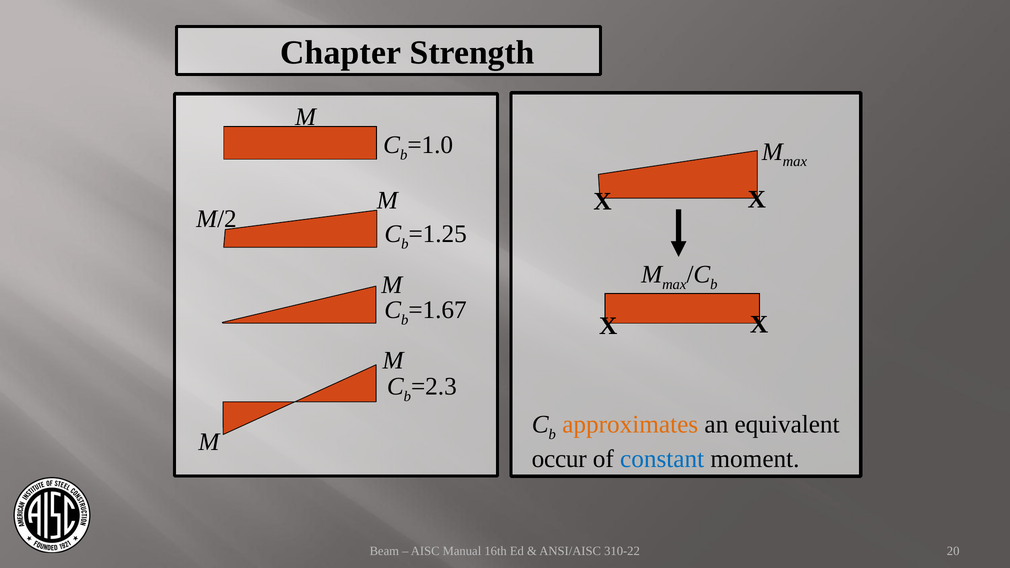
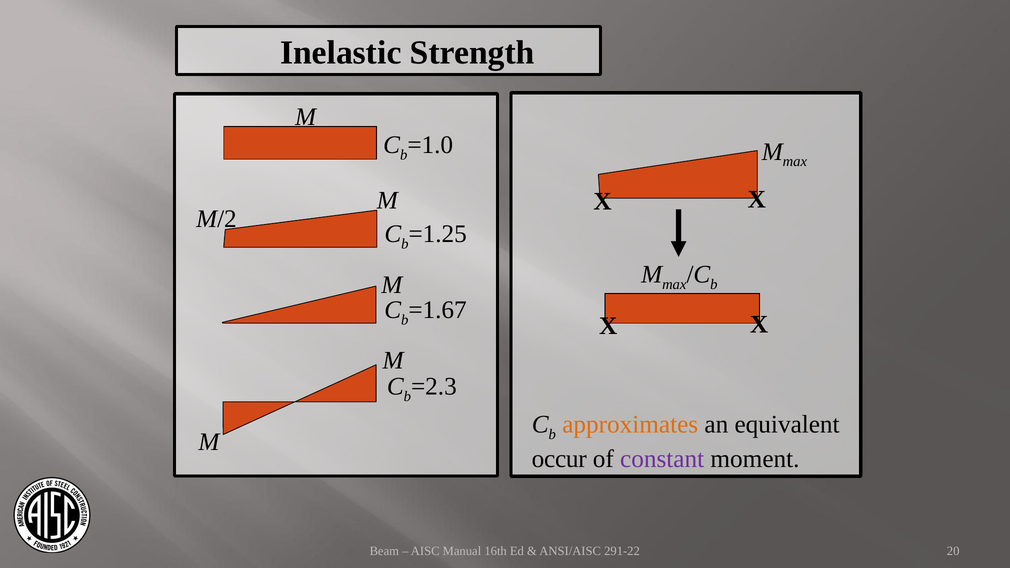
Chapter: Chapter -> Inelastic
constant colour: blue -> purple
310-22: 310-22 -> 291-22
